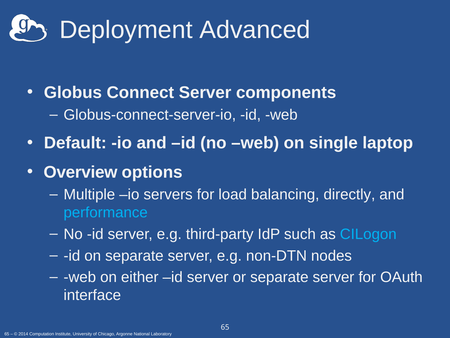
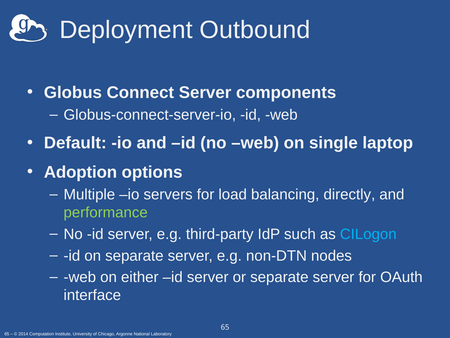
Advanced: Advanced -> Outbound
Overview: Overview -> Adoption
performance colour: light blue -> light green
